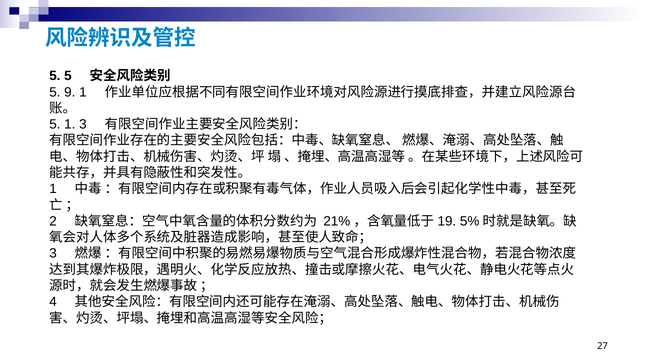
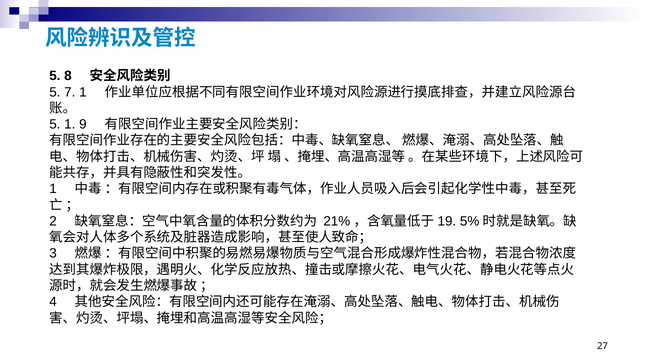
5 5: 5 -> 8
9: 9 -> 7
1 3: 3 -> 9
